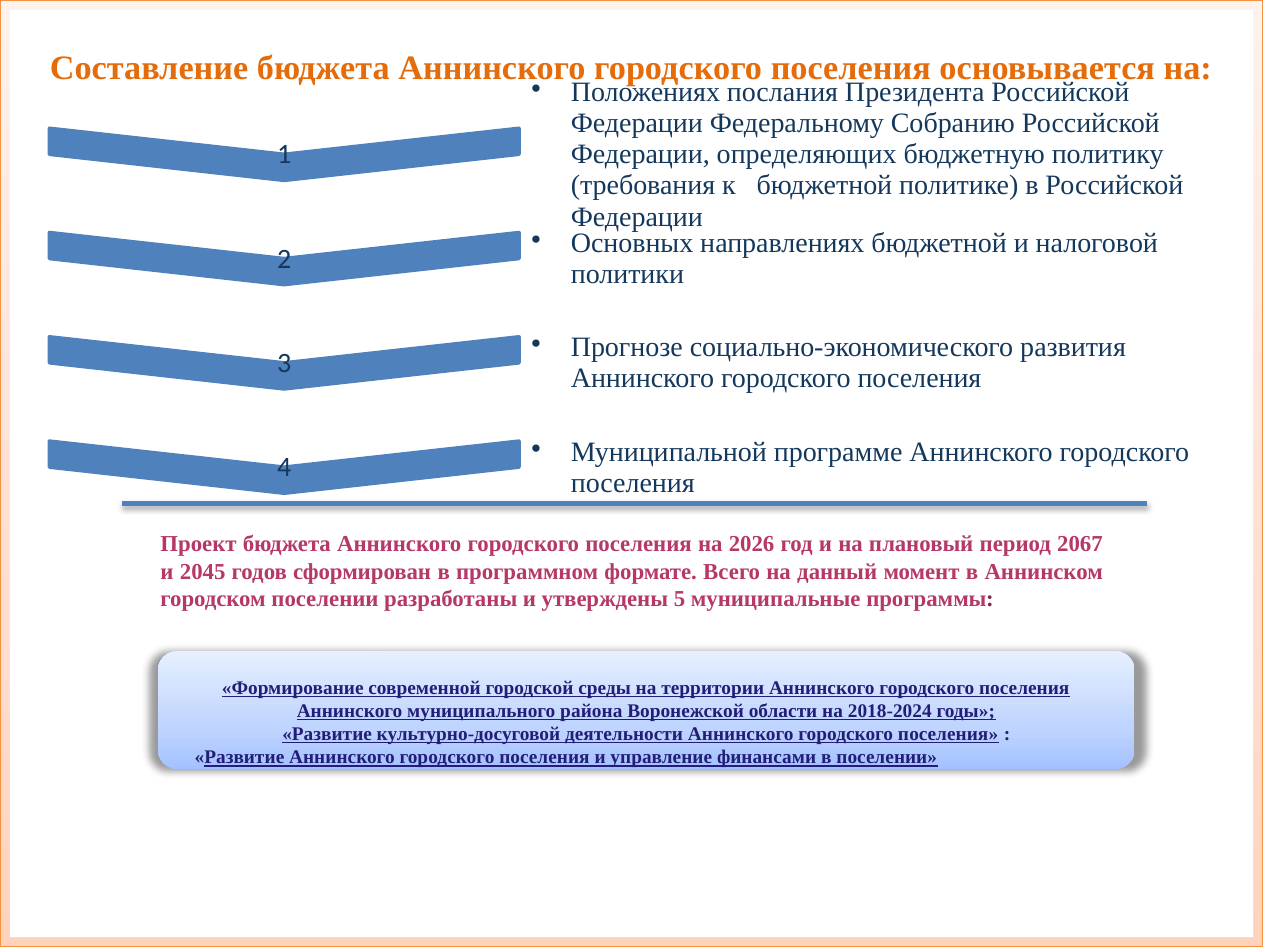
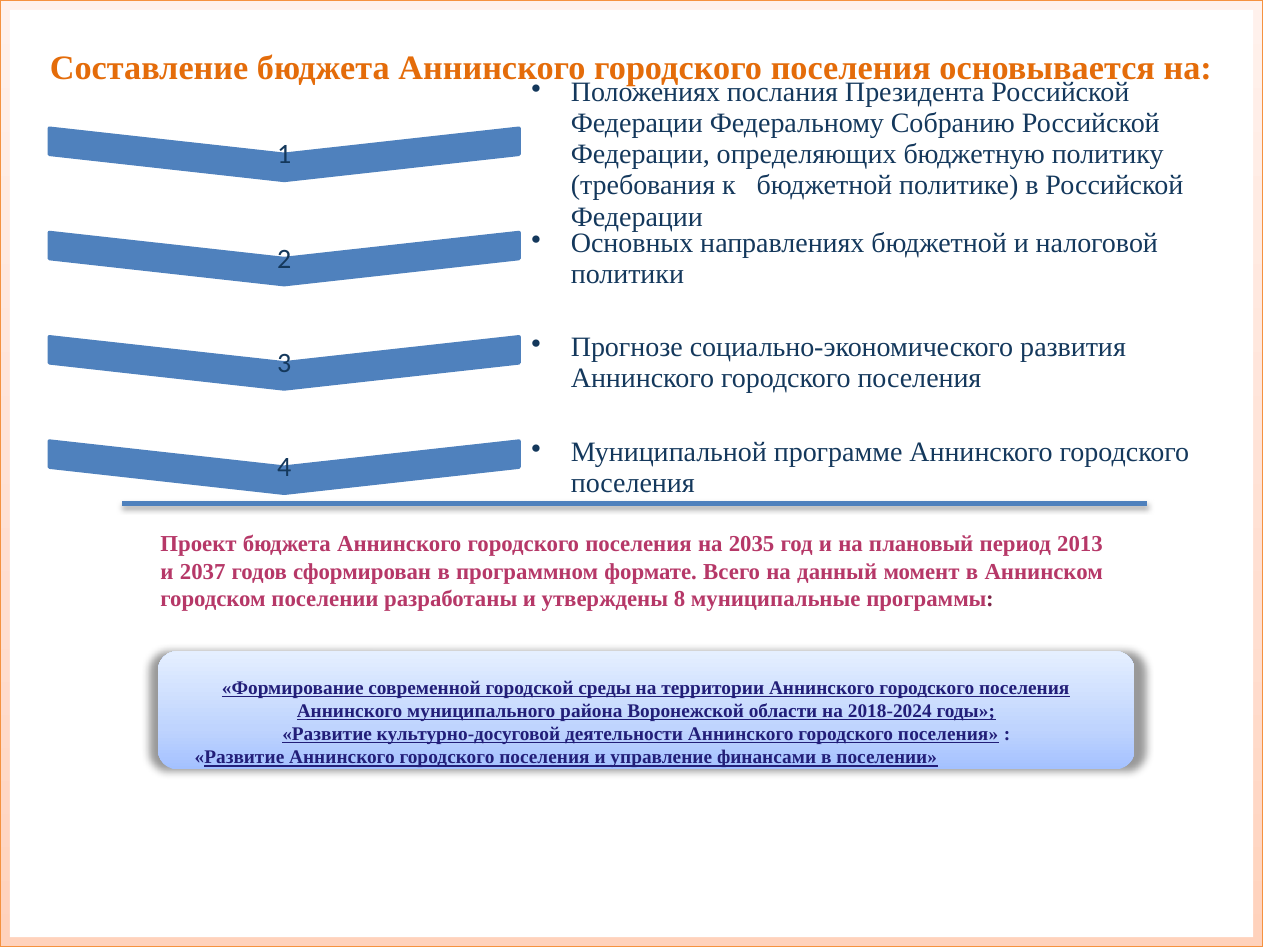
2026: 2026 -> 2035
2067: 2067 -> 2013
2045: 2045 -> 2037
5: 5 -> 8
